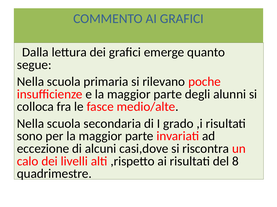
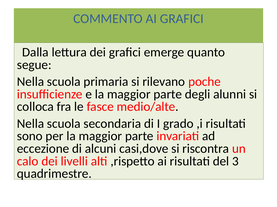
8: 8 -> 3
